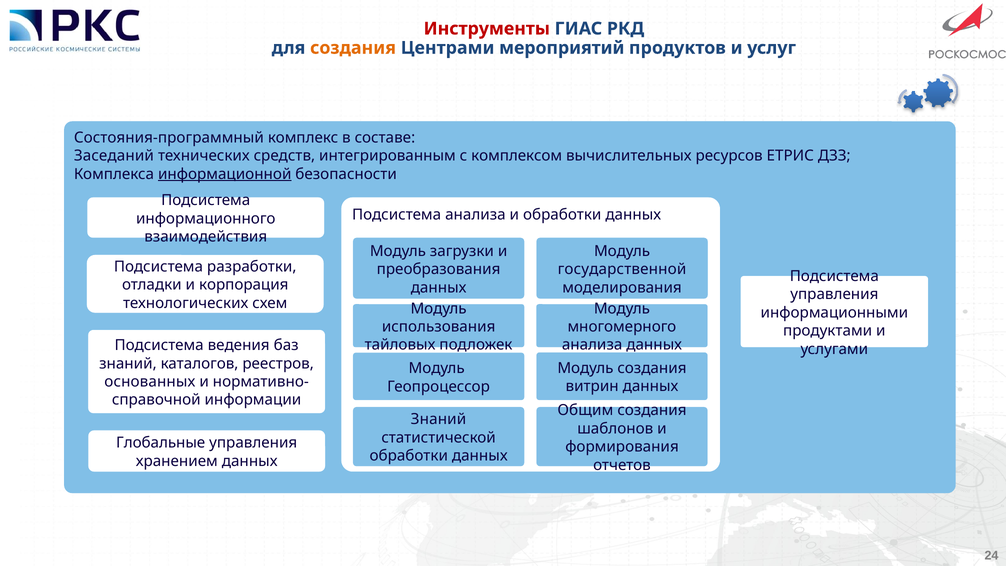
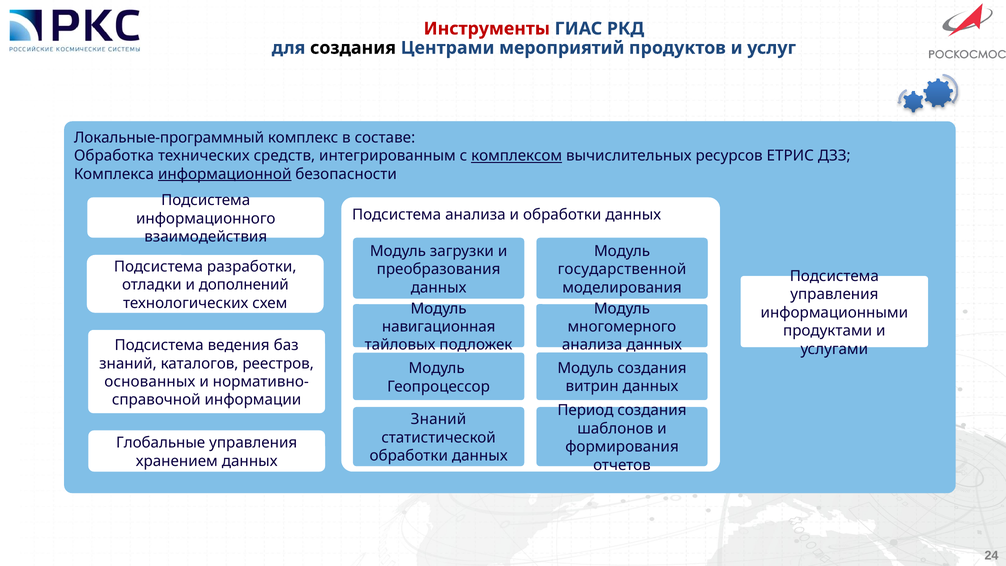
создания at (353, 48) colour: orange -> black
Состояния-программный: Состояния-программный -> Локальные-программный
Заседаний: Заседаний -> Обработка
комплексом underline: none -> present
корпорация: корпорация -> дополнений
использования: использования -> навигационная
Общим: Общим -> Период
